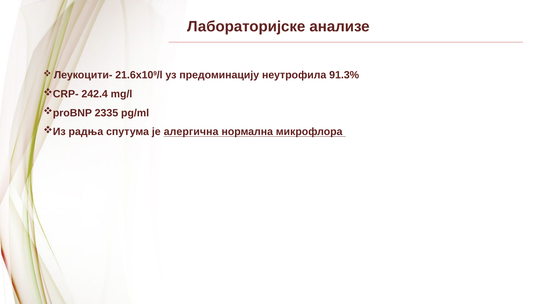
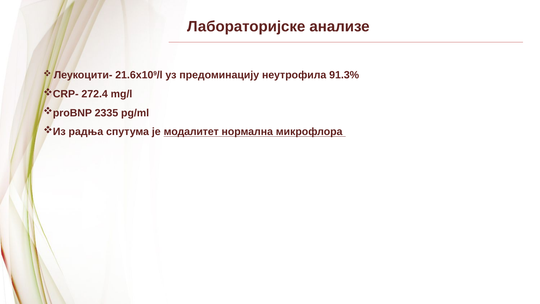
242.4: 242.4 -> 272.4
алергична: алергична -> модалитет
